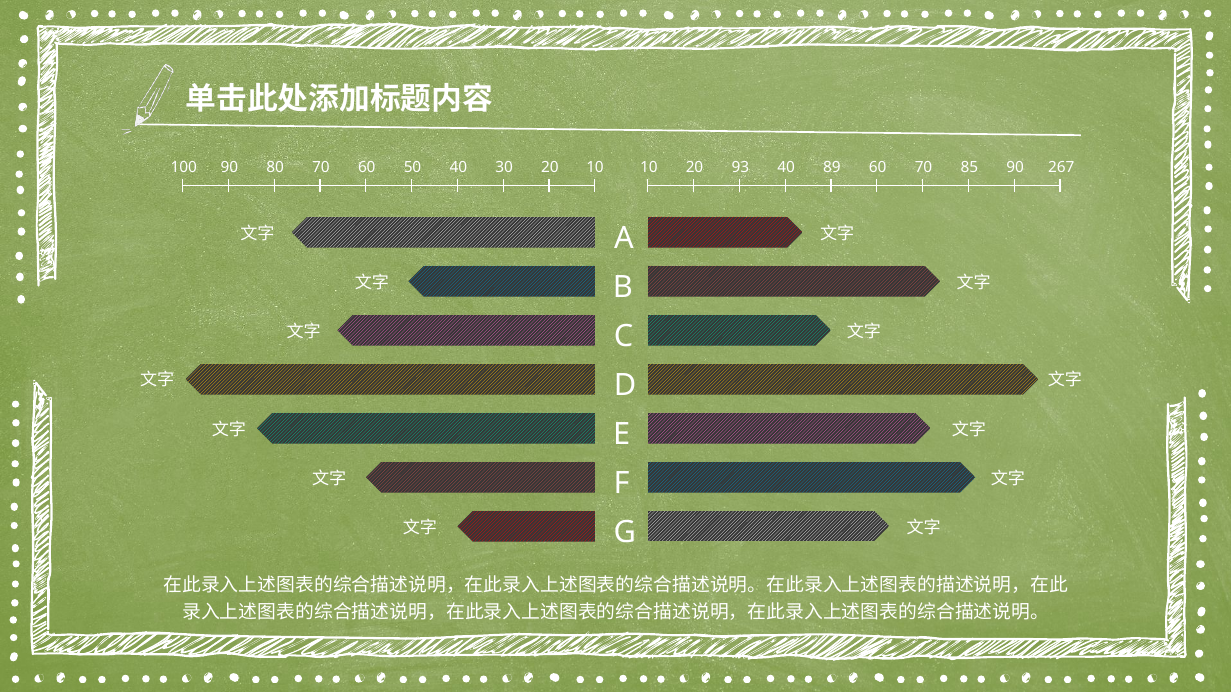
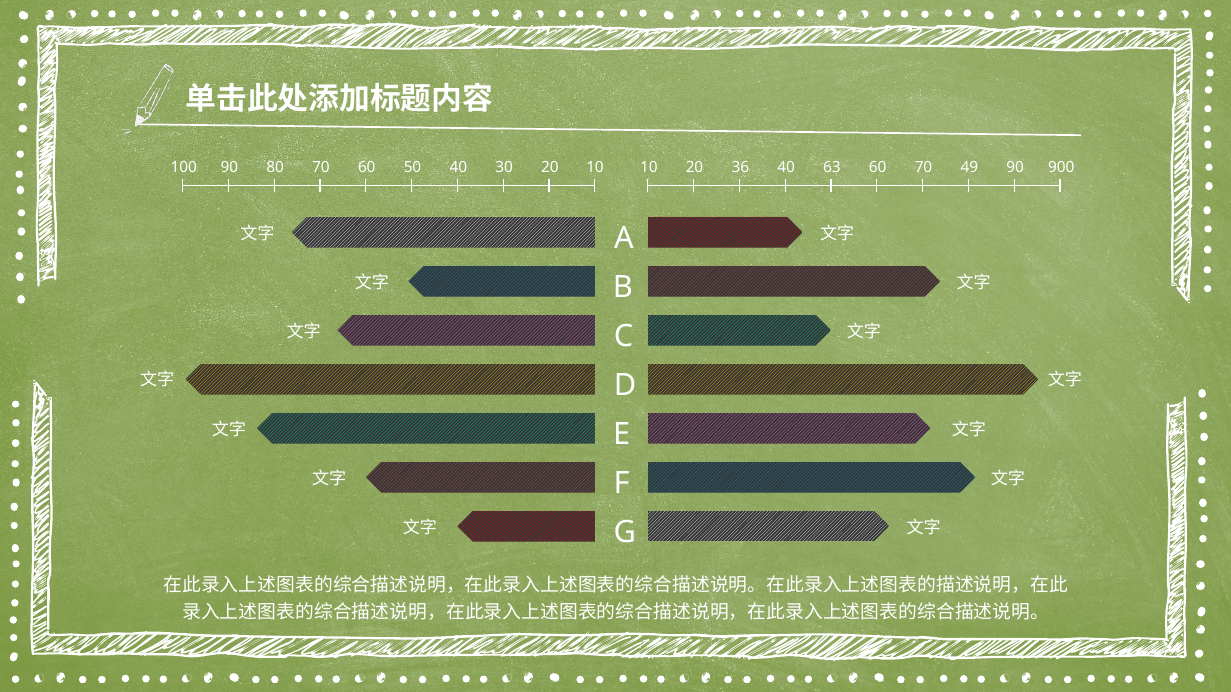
93: 93 -> 36
89: 89 -> 63
85: 85 -> 49
267: 267 -> 900
